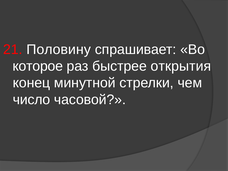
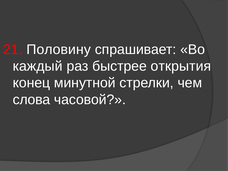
которое: которое -> каждый
число: число -> слова
